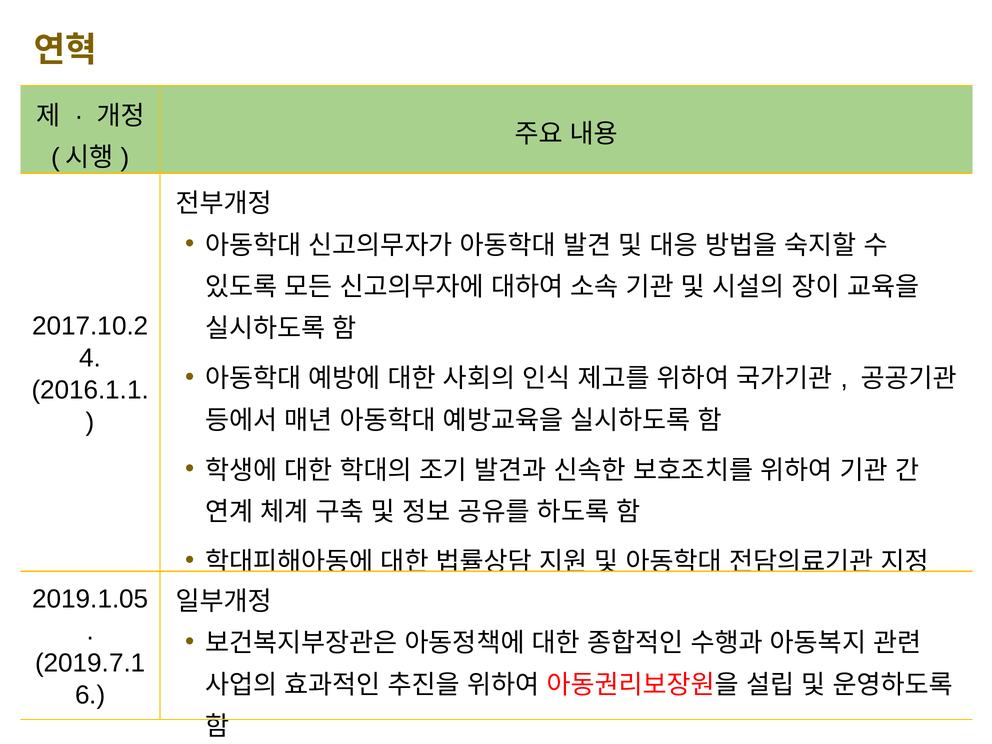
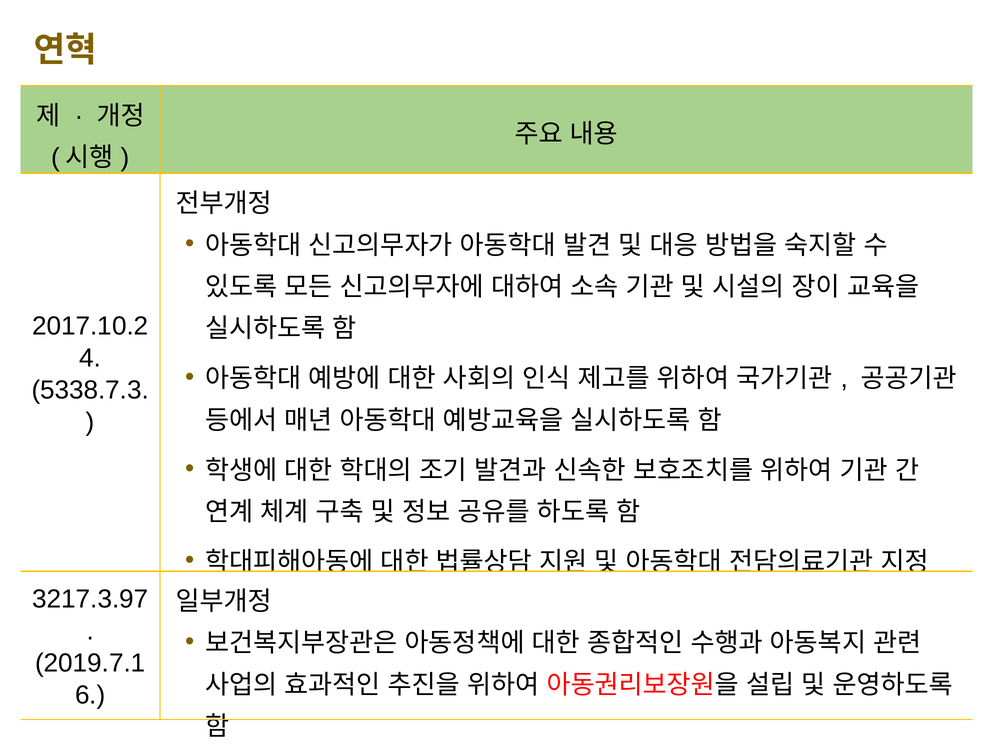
2016.1.1: 2016.1.1 -> 5338.7.3
2019.1.05: 2019.1.05 -> 3217.3.97
